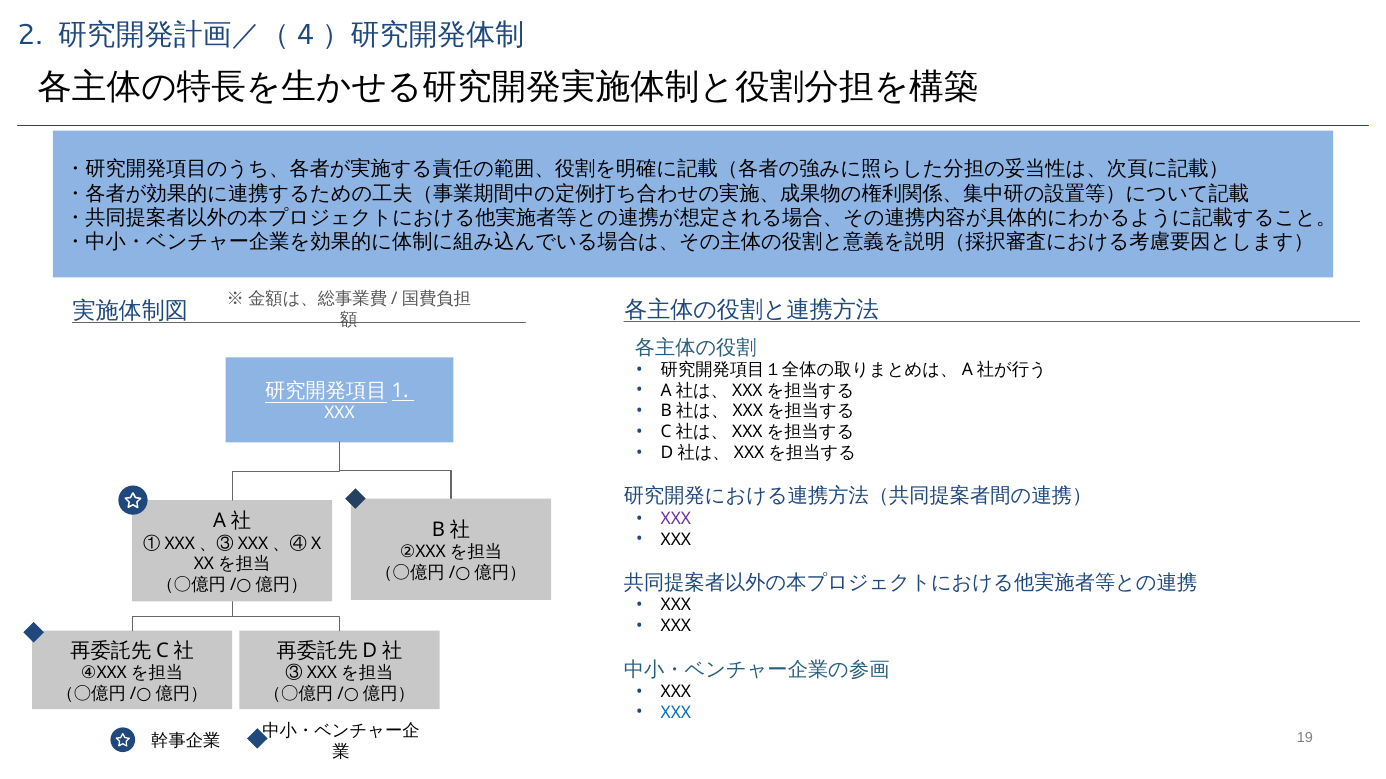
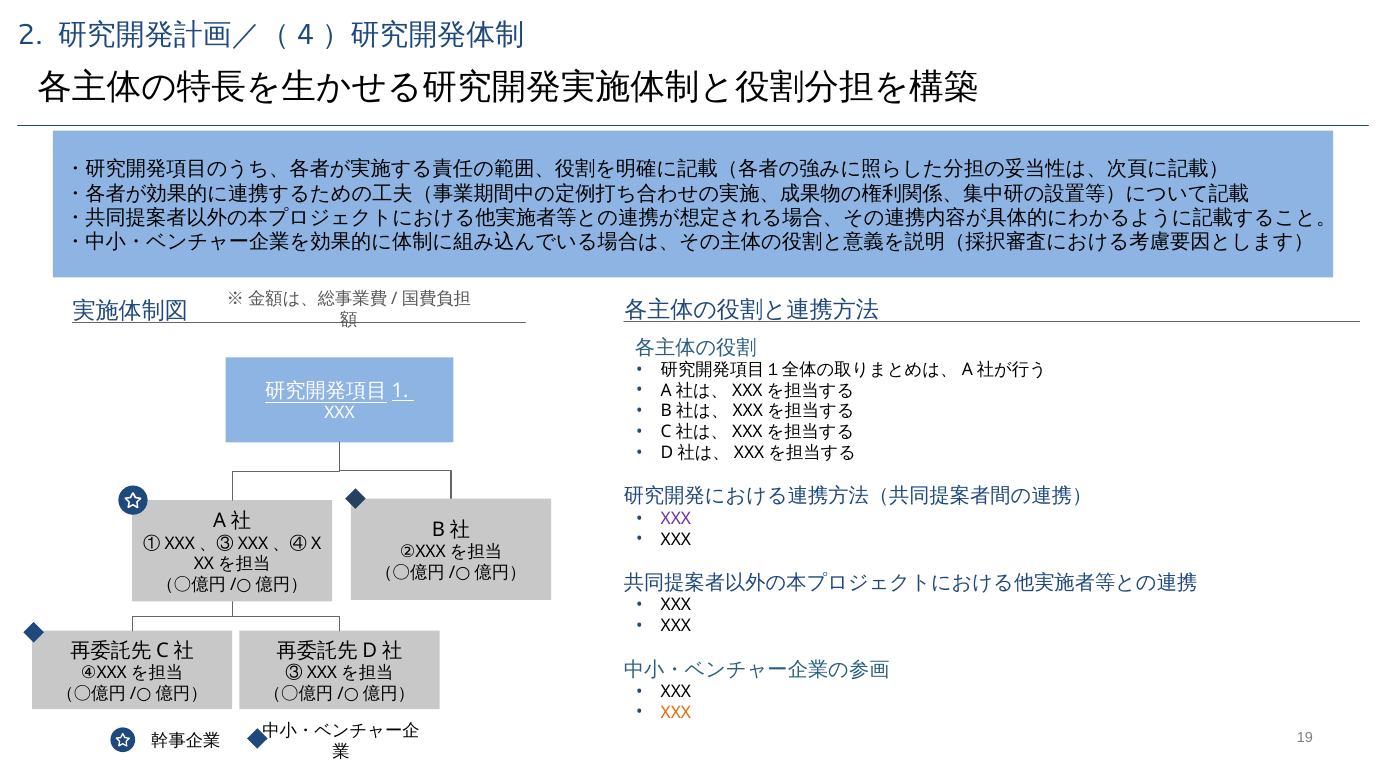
XXX at (676, 713) colour: blue -> orange
